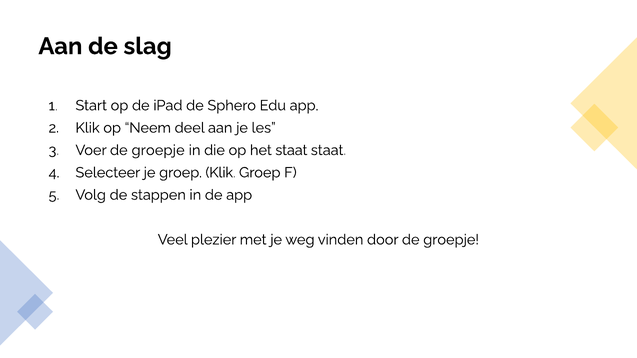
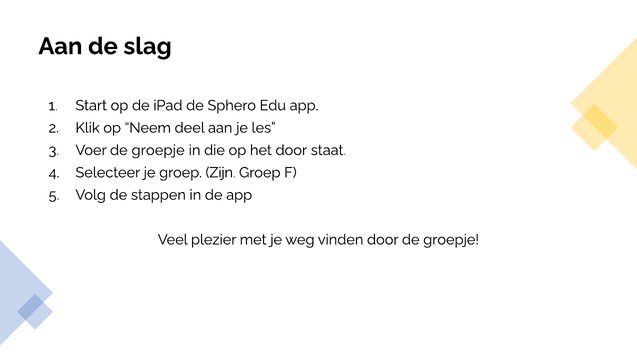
het staat: staat -> door
groep Klik: Klik -> Zijn
